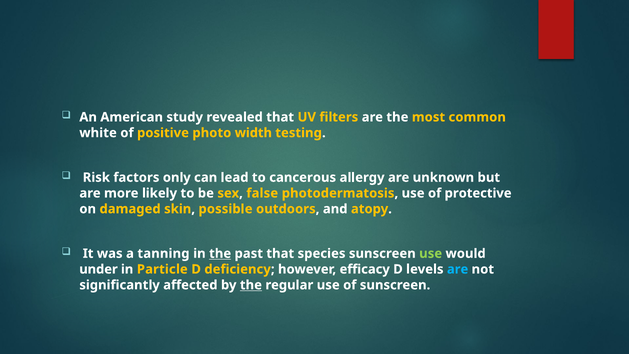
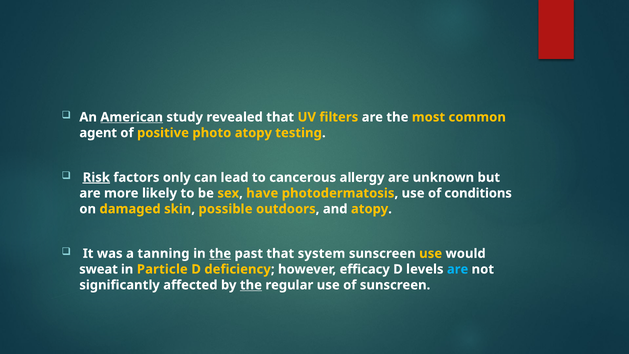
American underline: none -> present
white: white -> agent
photo width: width -> atopy
Risk underline: none -> present
false: false -> have
protective: protective -> conditions
species: species -> system
use at (431, 253) colour: light green -> yellow
under: under -> sweat
